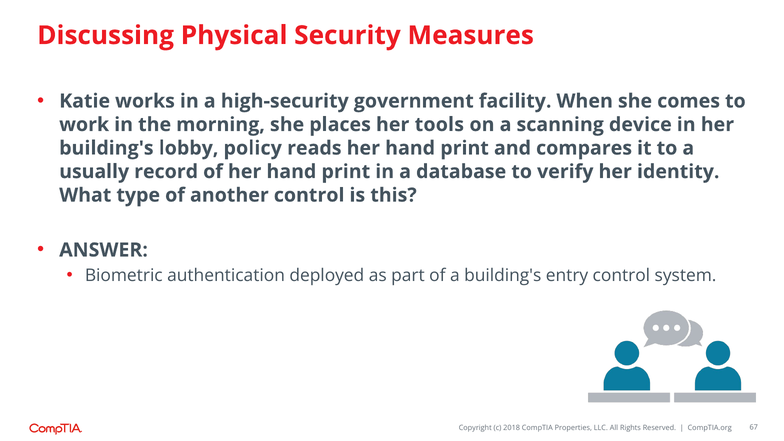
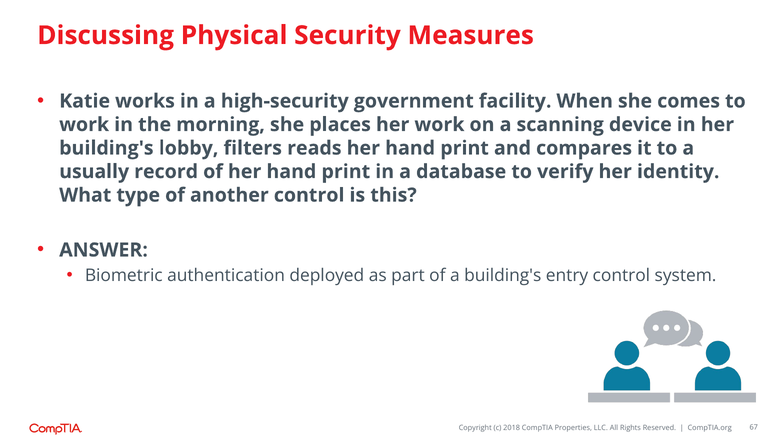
her tools: tools -> work
policy: policy -> filters
